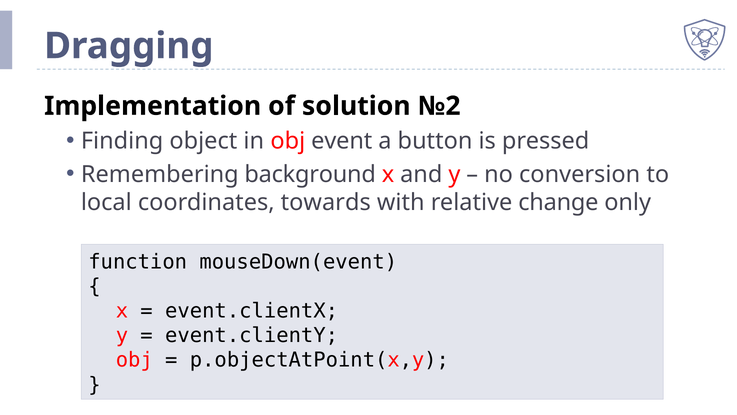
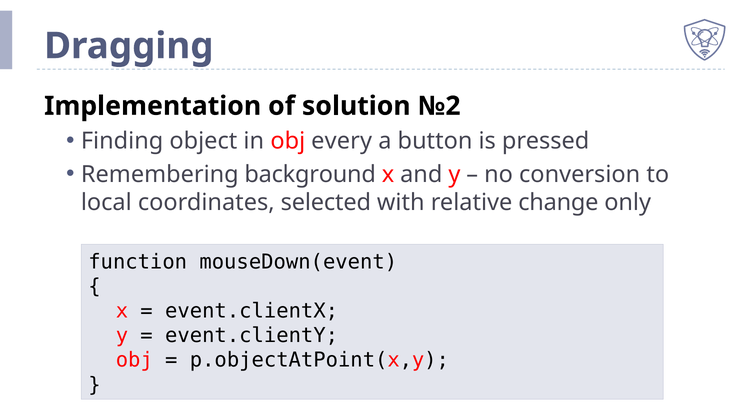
event: event -> every
towards: towards -> selected
